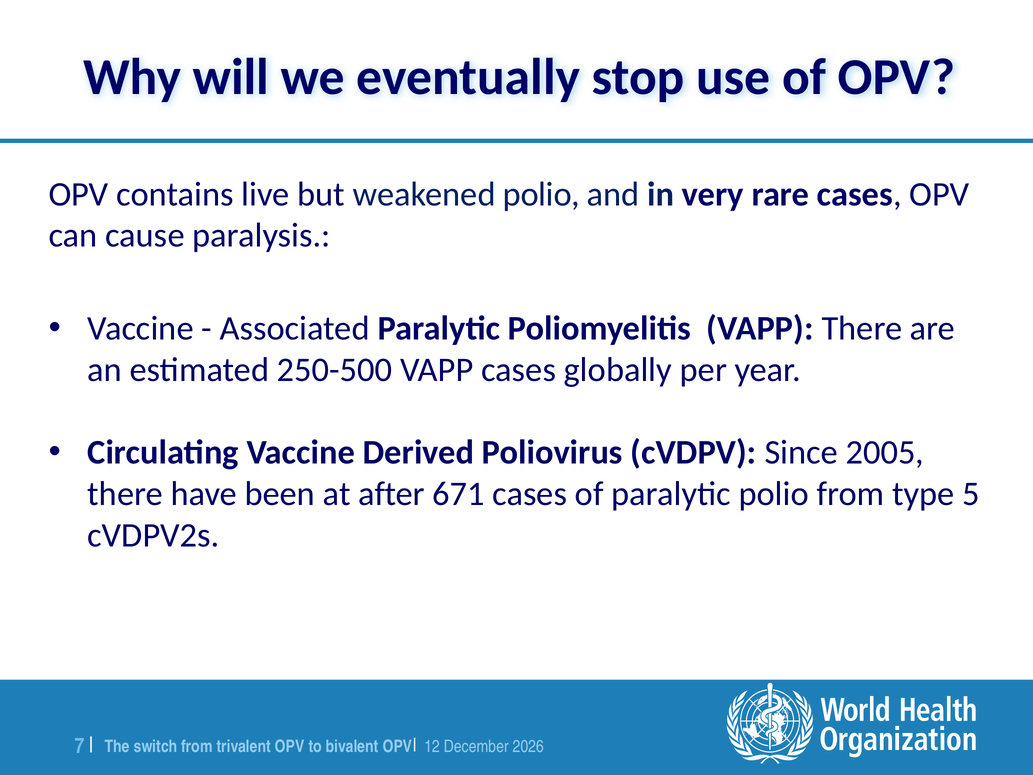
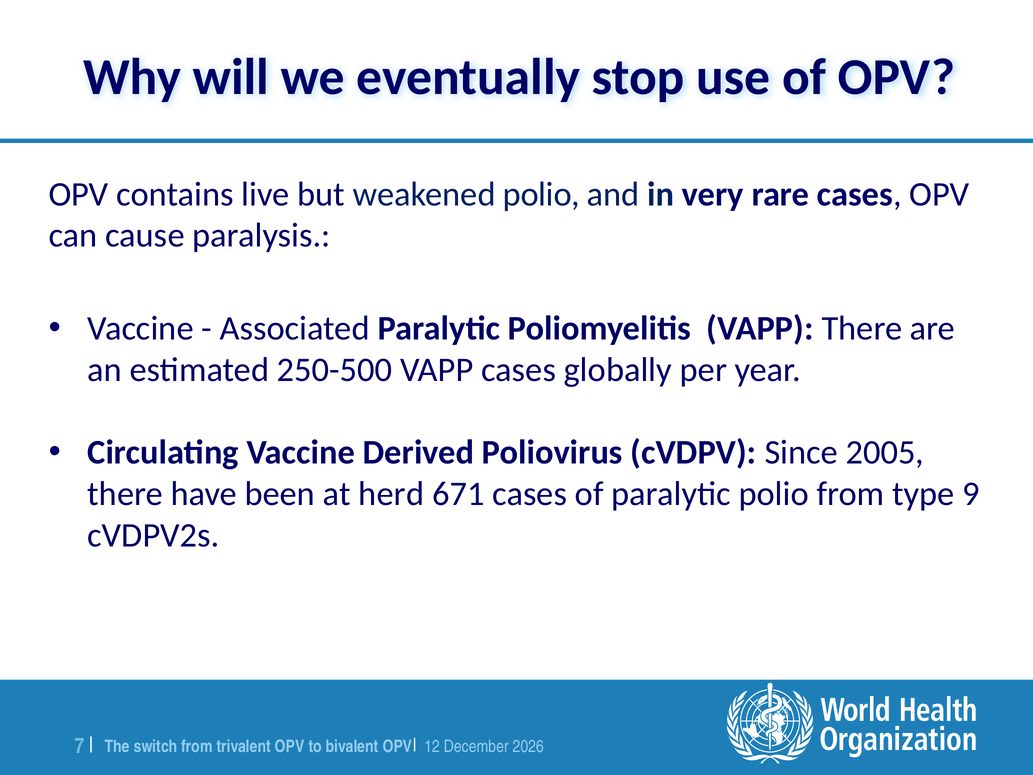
after: after -> herd
5: 5 -> 9
